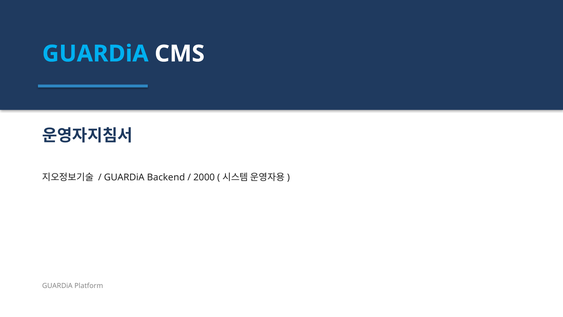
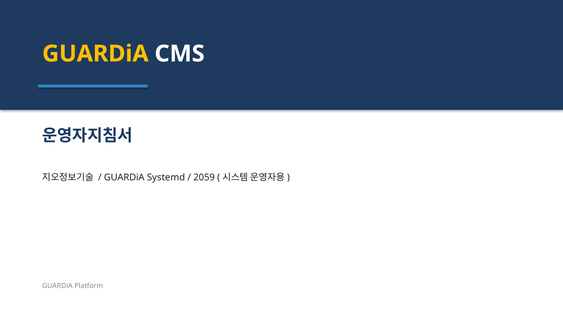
GUARDiA at (95, 54) colour: light blue -> yellow
Backend: Backend -> Systemd
2000: 2000 -> 2059
